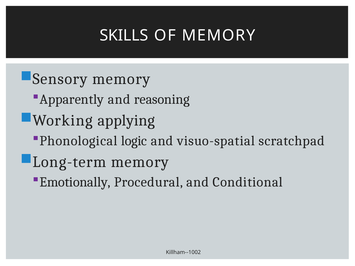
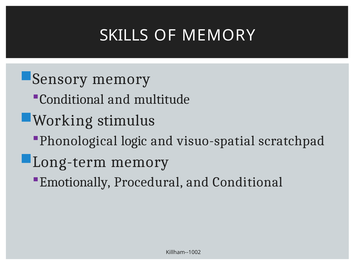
Apparently at (72, 99): Apparently -> Conditional
reasoning: reasoning -> multitude
applying: applying -> stimulus
